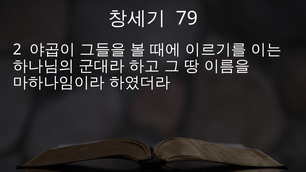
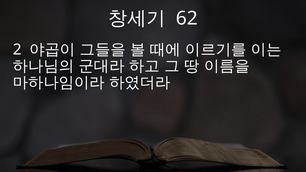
79: 79 -> 62
